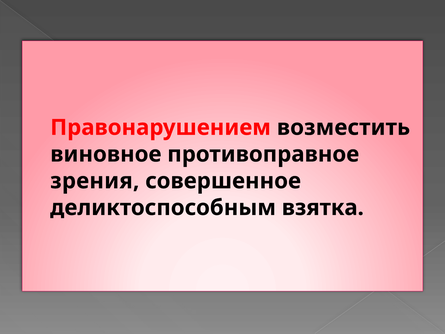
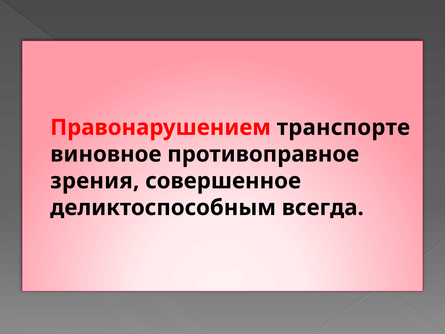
возместить: возместить -> транспорте
взятка: взятка -> всегда
